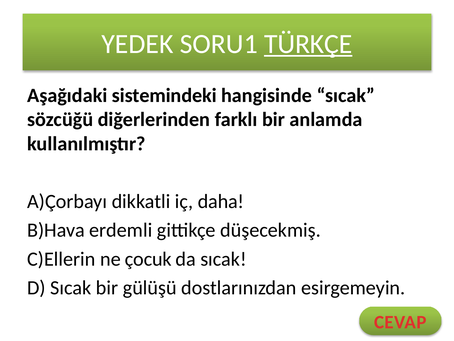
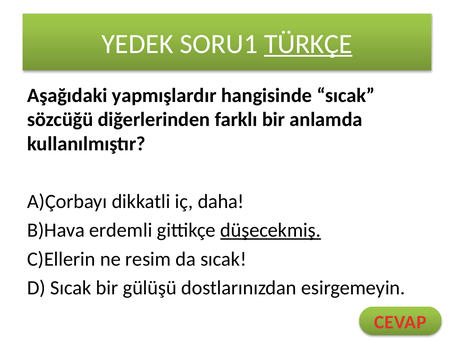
sistemindeki: sistemindeki -> yapmışlardır
düşecekmiş underline: none -> present
çocuk: çocuk -> resim
